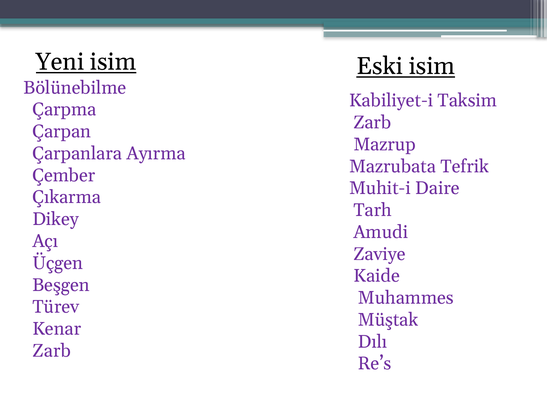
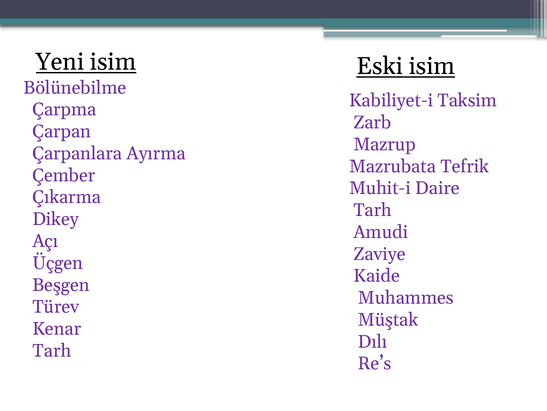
Zarb at (52, 350): Zarb -> Tarh
